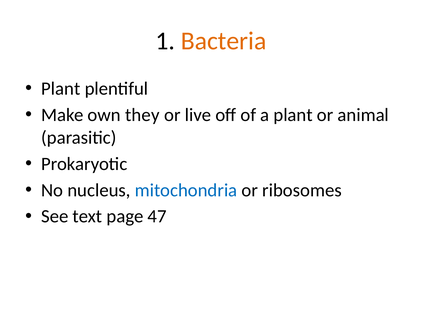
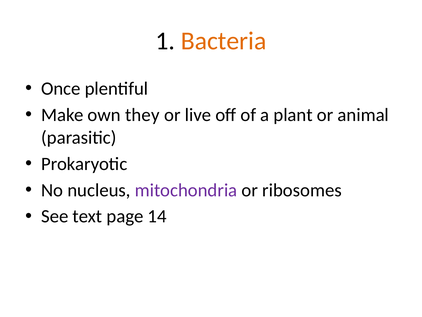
Plant at (61, 89): Plant -> Once
mitochondria colour: blue -> purple
47: 47 -> 14
